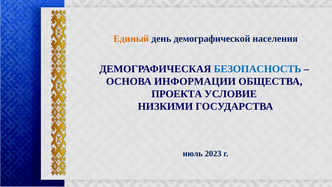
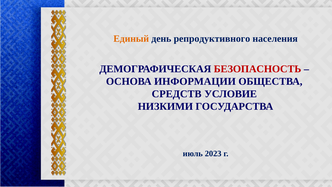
демографической: демографической -> репродуктивного
БЕЗОПАСНОСТЬ colour: blue -> red
ПРОЕКТА: ПРОЕКТА -> СРЕДСТВ
